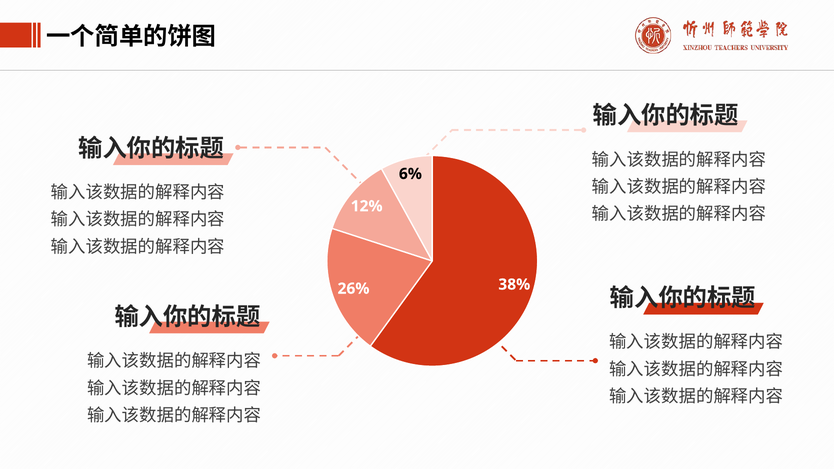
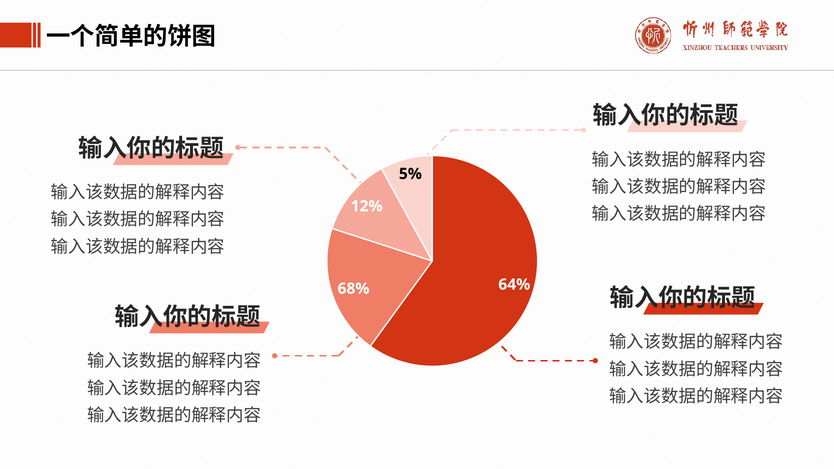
6%: 6% -> 5%
38%: 38% -> 64%
26%: 26% -> 68%
